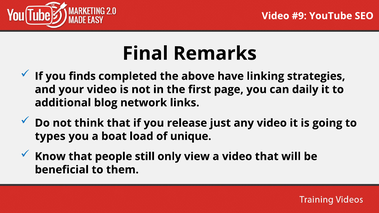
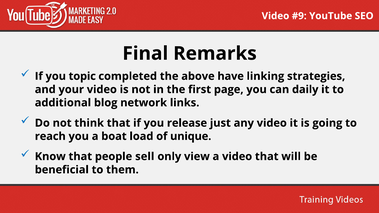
finds: finds -> topic
types: types -> reach
still: still -> sell
